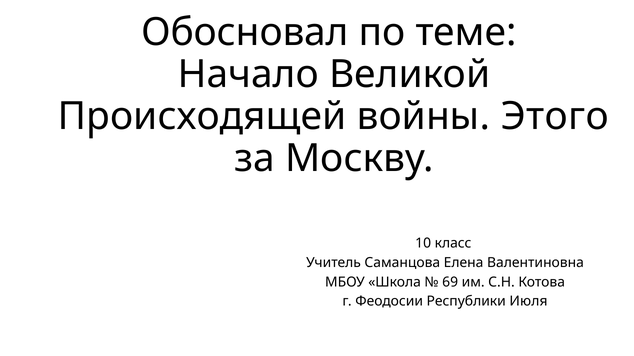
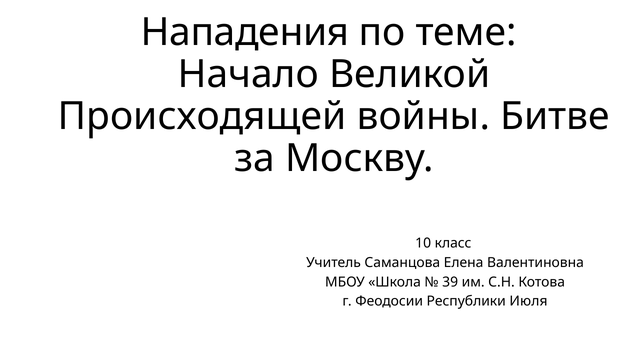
Обосновал: Обосновал -> Нападения
Этого: Этого -> Битве
69: 69 -> 39
